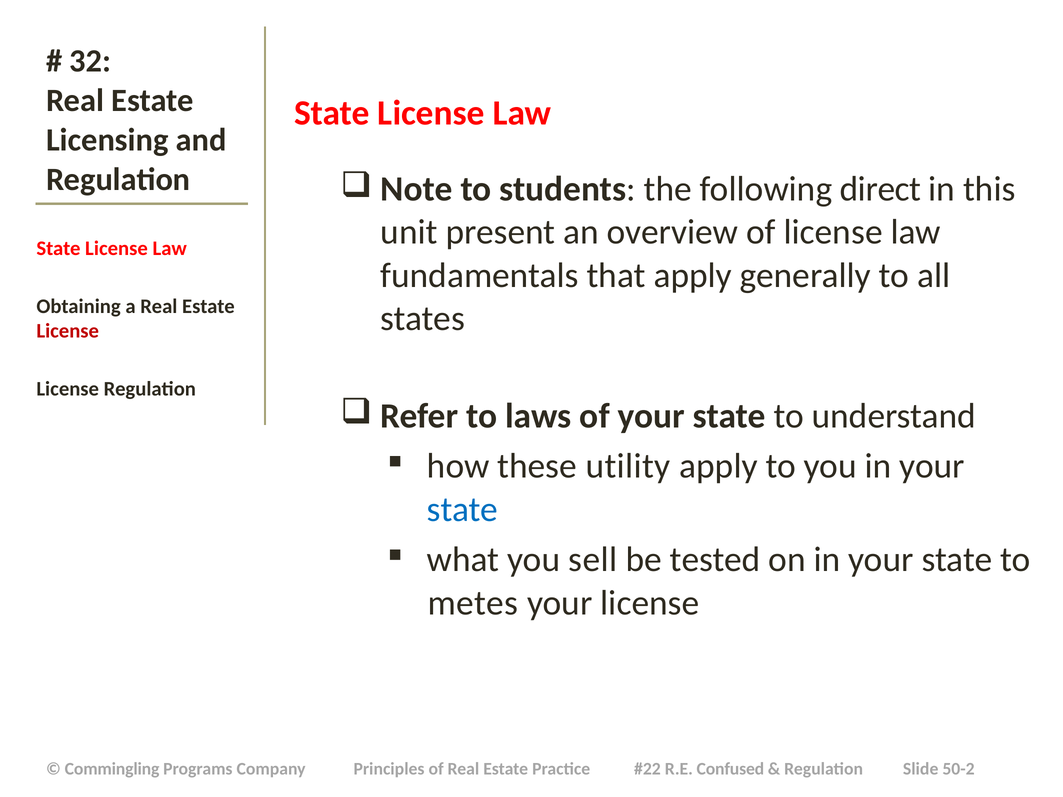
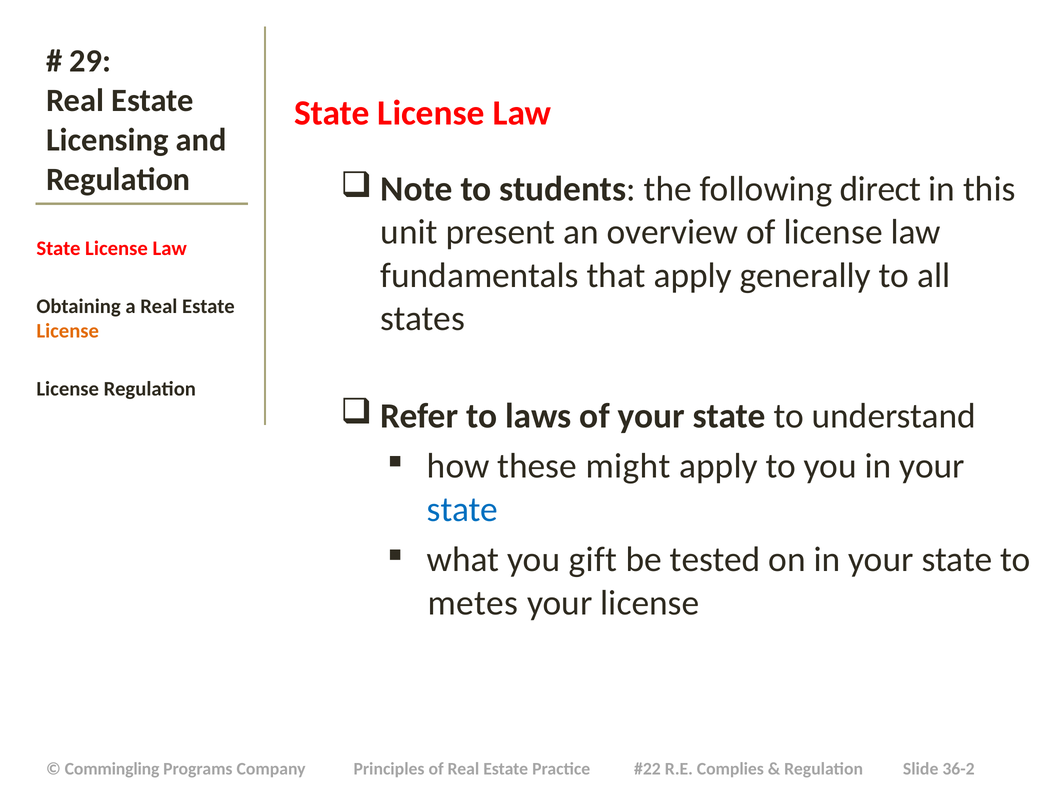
32: 32 -> 29
License at (68, 331) colour: red -> orange
utility: utility -> might
sell: sell -> gift
Confused: Confused -> Complies
50-2: 50-2 -> 36-2
